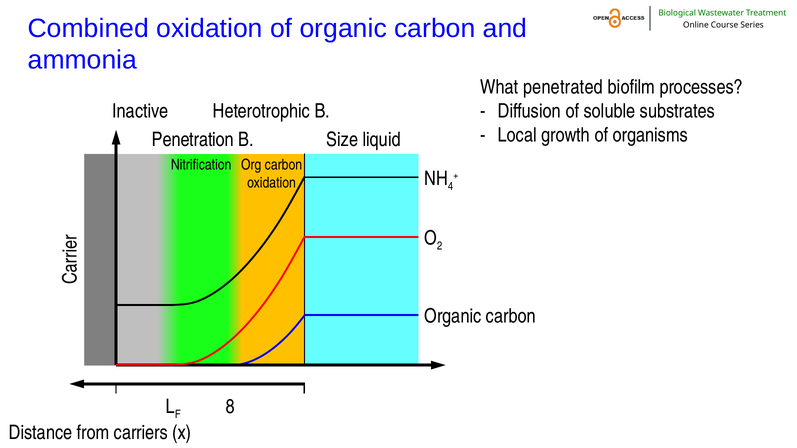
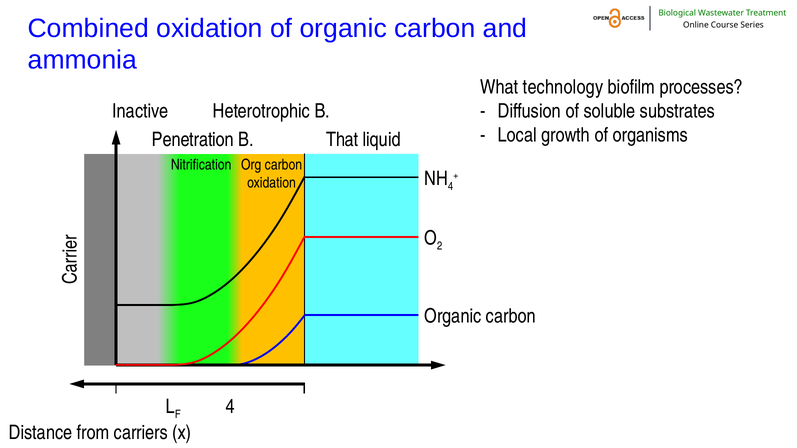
penetrated: penetrated -> technology
Size: Size -> That
8 at (230, 407): 8 -> 4
